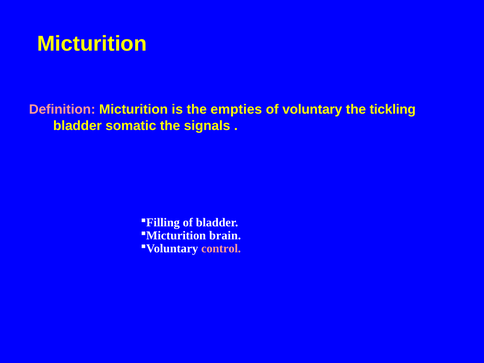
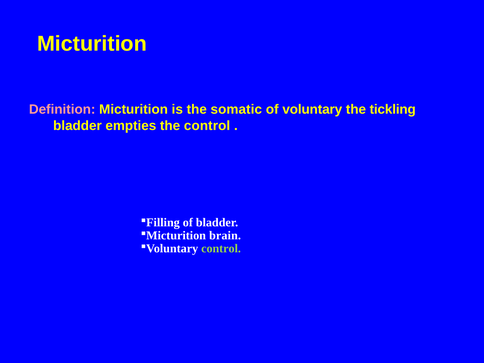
empties: empties -> somatic
somatic: somatic -> empties
the signals: signals -> control
control at (221, 249) colour: pink -> light green
